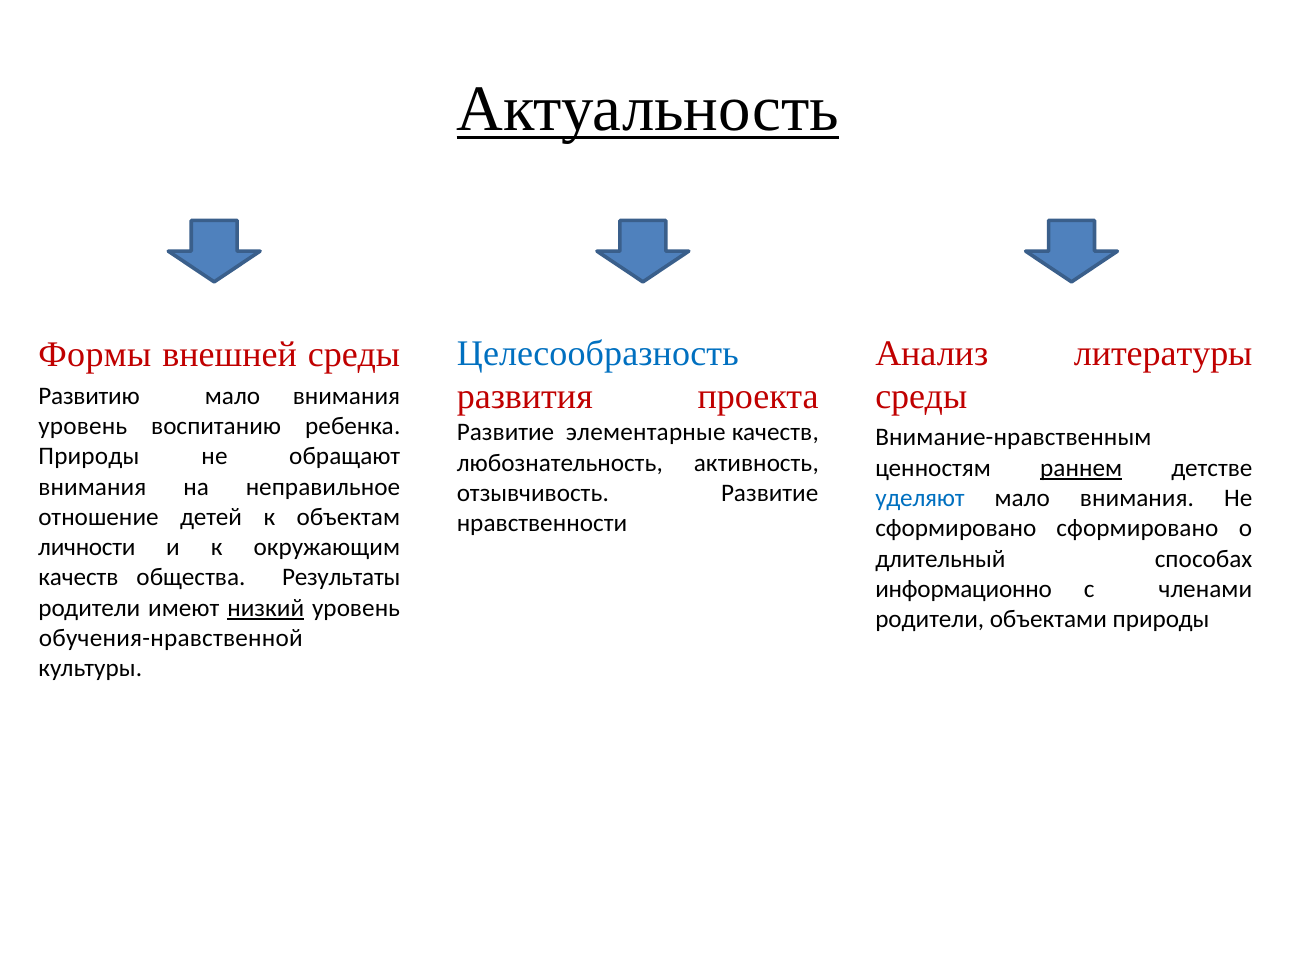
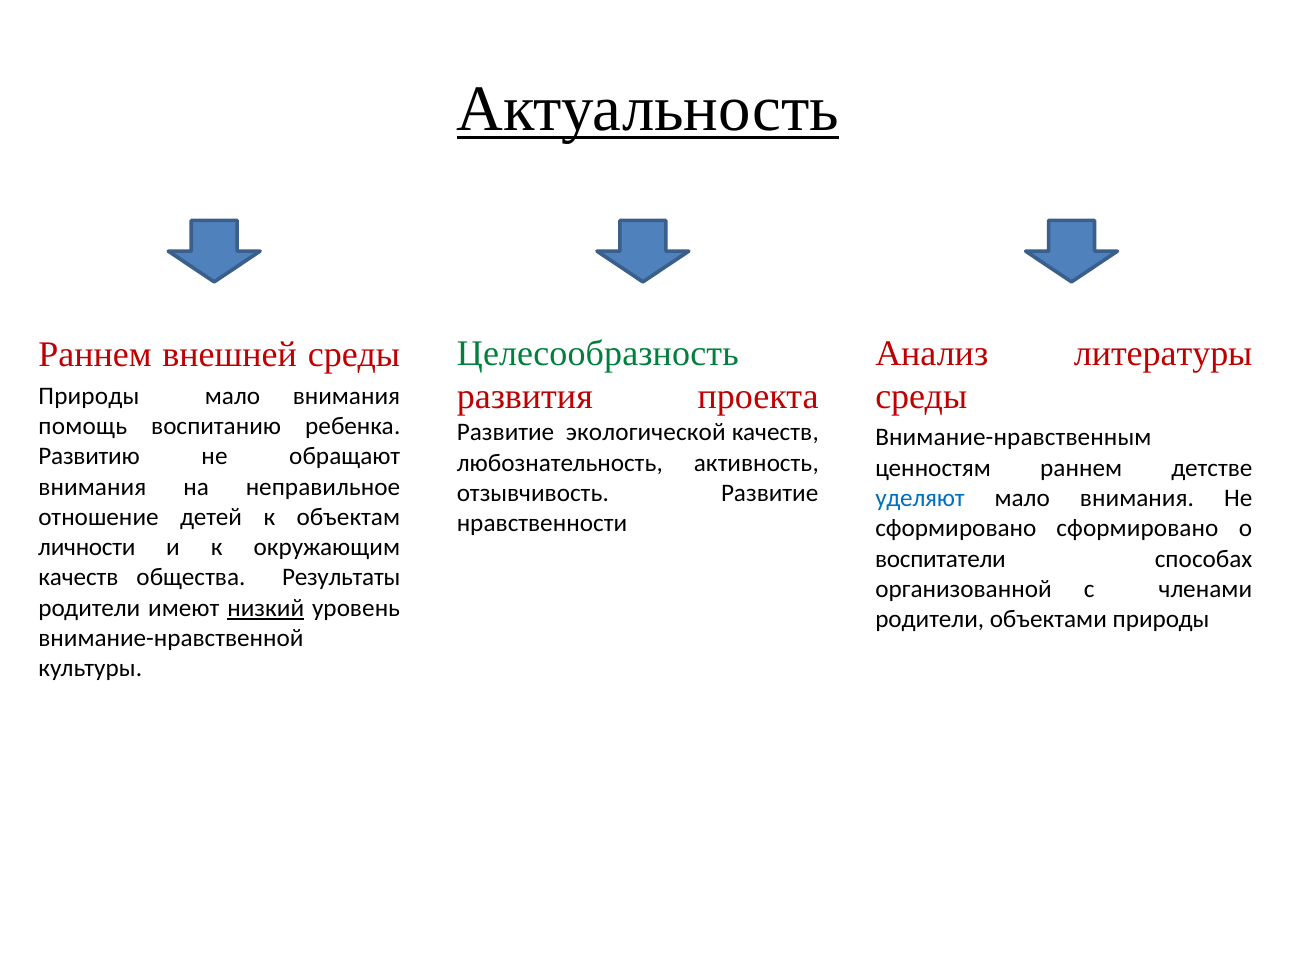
Целесообразность colour: blue -> green
Формы at (95, 355): Формы -> Раннем
Развитию at (89, 396): Развитию -> Природы
уровень at (83, 426): уровень -> помощь
элементарные: элементарные -> экологической
Природы at (89, 456): Природы -> Развитию
раннем at (1081, 468) underline: present -> none
длительный: длительный -> воспитатели
информационно: информационно -> организованной
обучения-нравственной: обучения-нравственной -> внимание-нравственной
